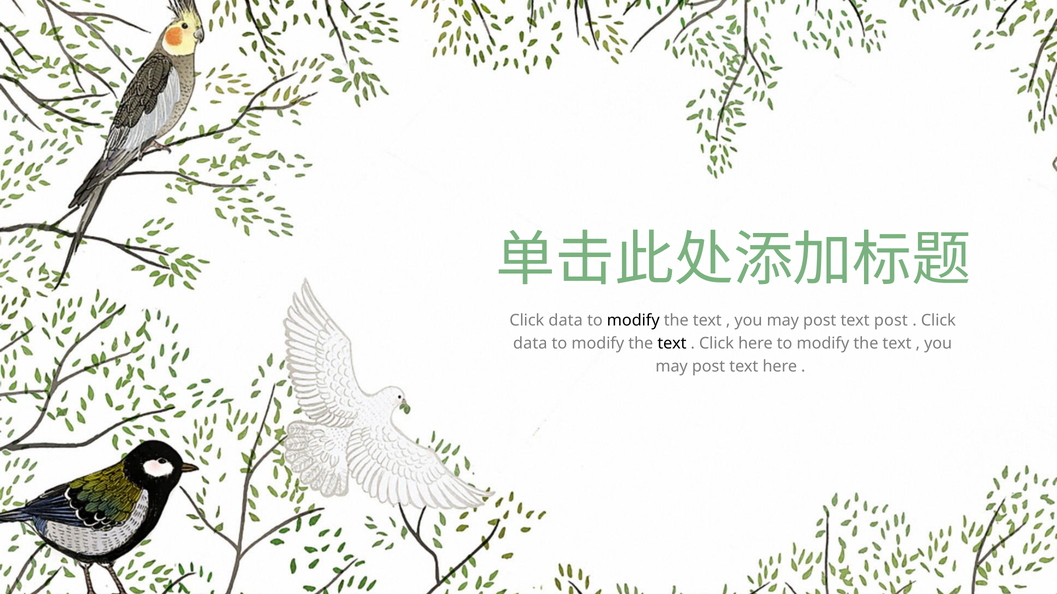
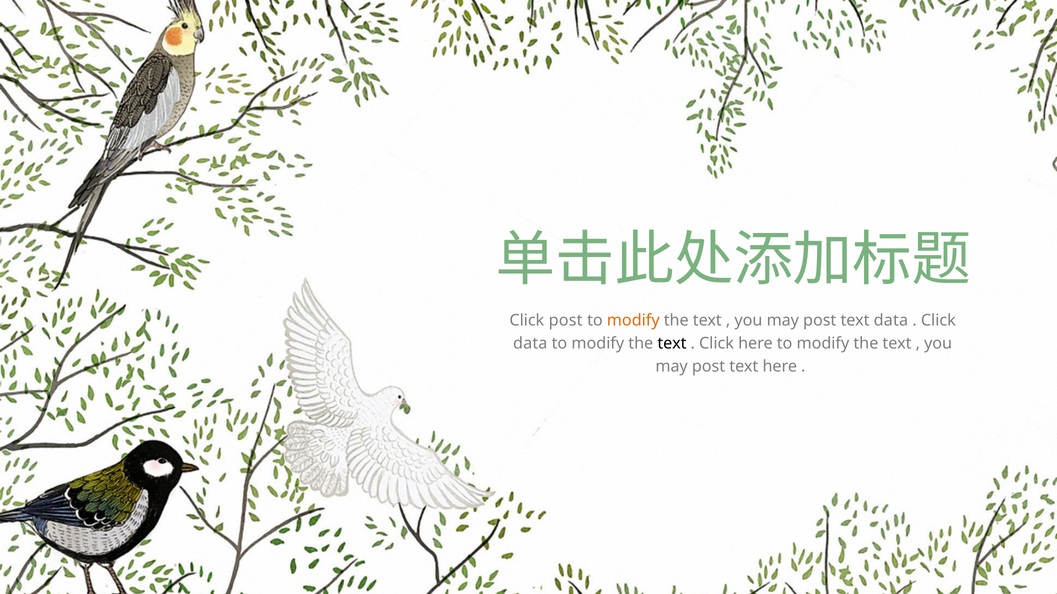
data at (566, 320): data -> post
modify at (633, 320) colour: black -> orange
text post: post -> data
